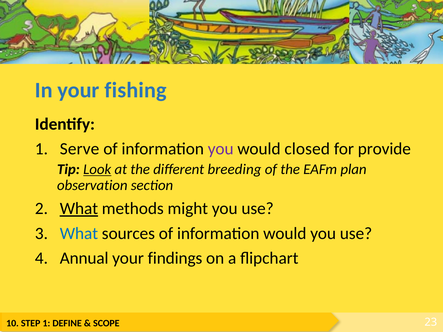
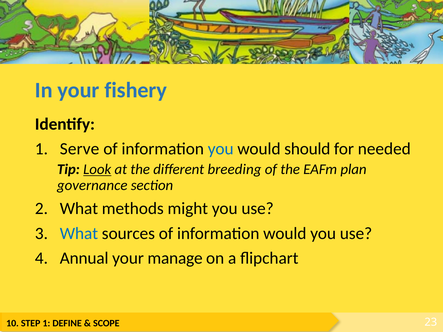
fishing: fishing -> fishery
you at (221, 149) colour: purple -> blue
closed: closed -> should
provide: provide -> needed
observation: observation -> governance
What at (79, 209) underline: present -> none
findings: findings -> manage
